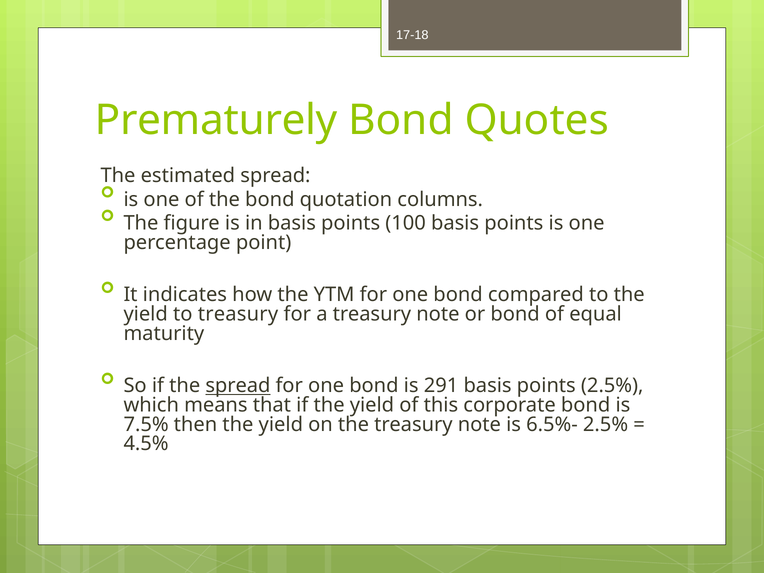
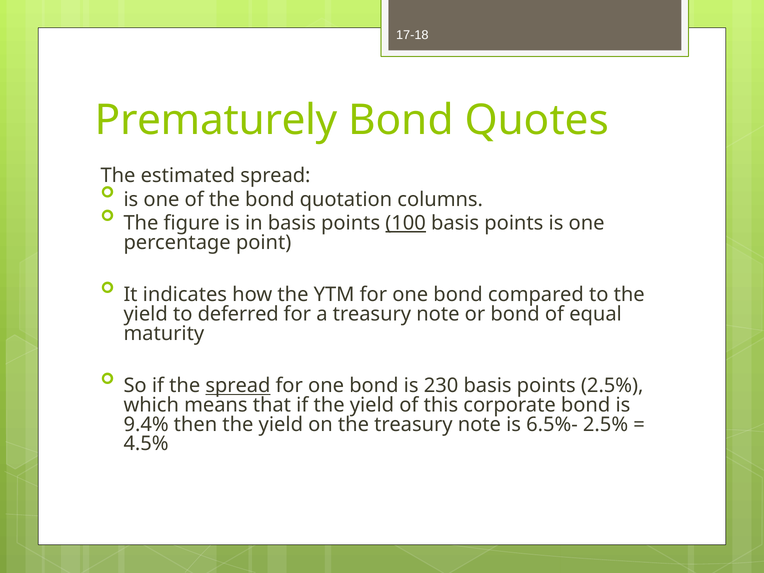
100 underline: none -> present
to treasury: treasury -> deferred
291: 291 -> 230
7.5%: 7.5% -> 9.4%
